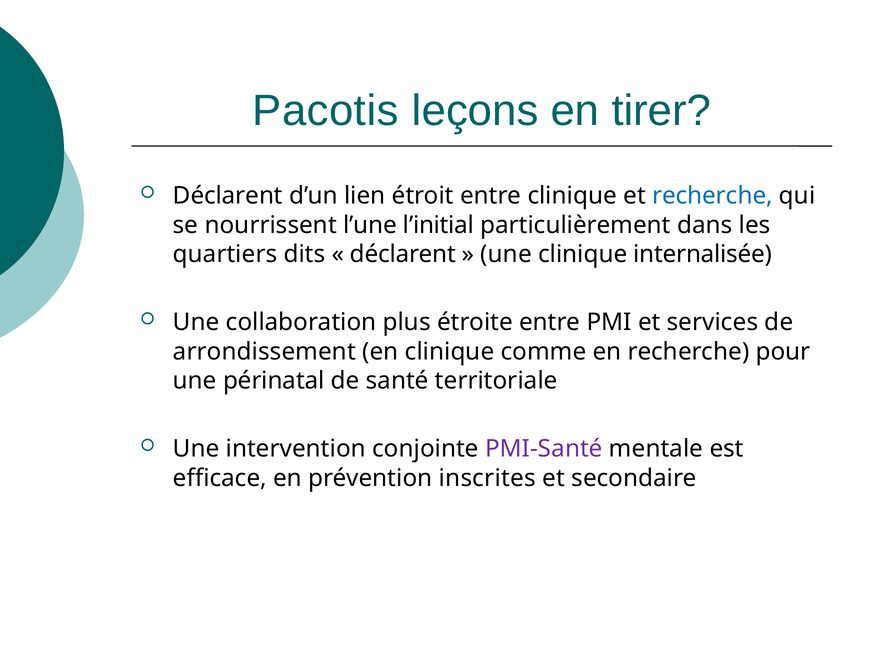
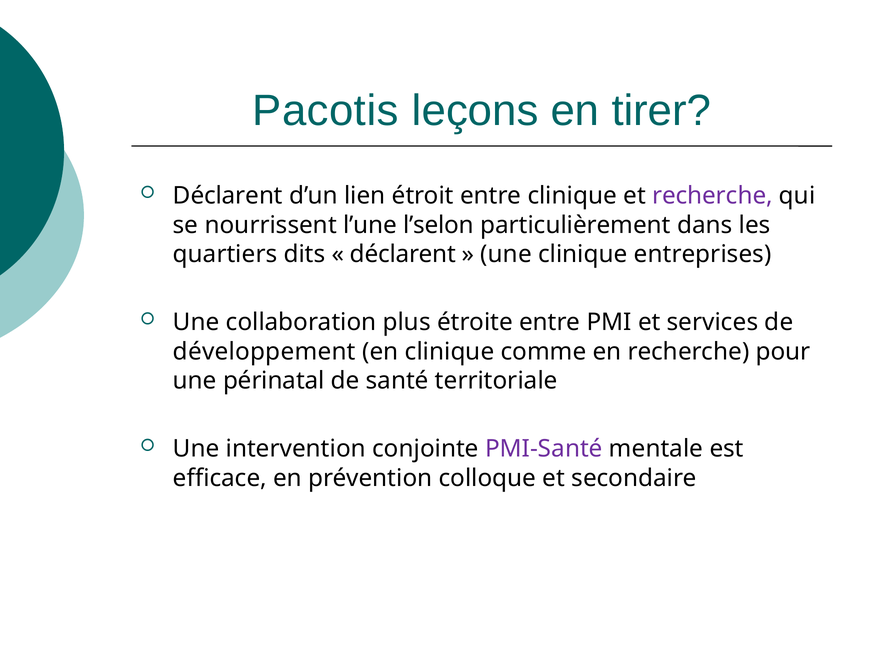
recherche at (712, 196) colour: blue -> purple
l’initial: l’initial -> l’selon
internalisée: internalisée -> entreprises
arrondissement: arrondissement -> développement
inscrites: inscrites -> colloque
